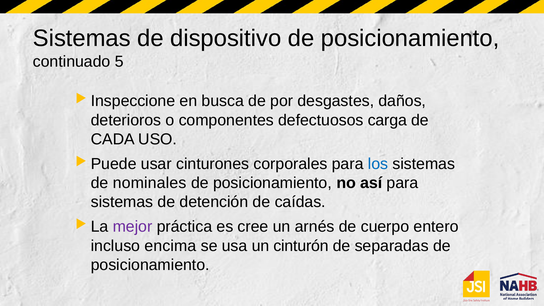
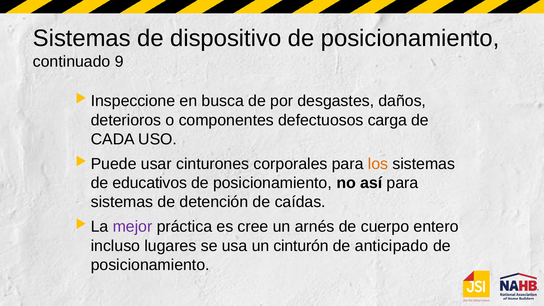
5: 5 -> 9
los colour: blue -> orange
nominales: nominales -> educativos
encima: encima -> lugares
separadas: separadas -> anticipado
